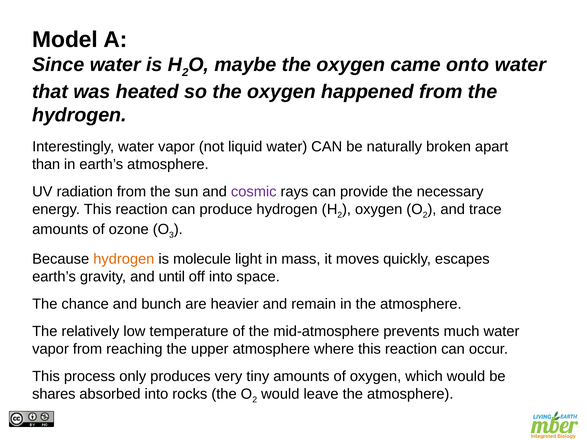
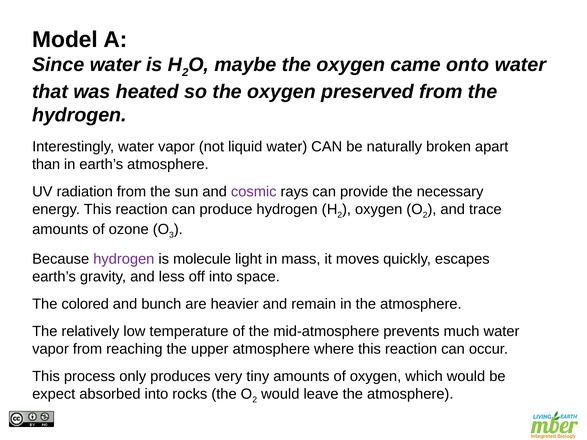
happened: happened -> preserved
hydrogen at (124, 259) colour: orange -> purple
until: until -> less
chance: chance -> colored
shares: shares -> expect
